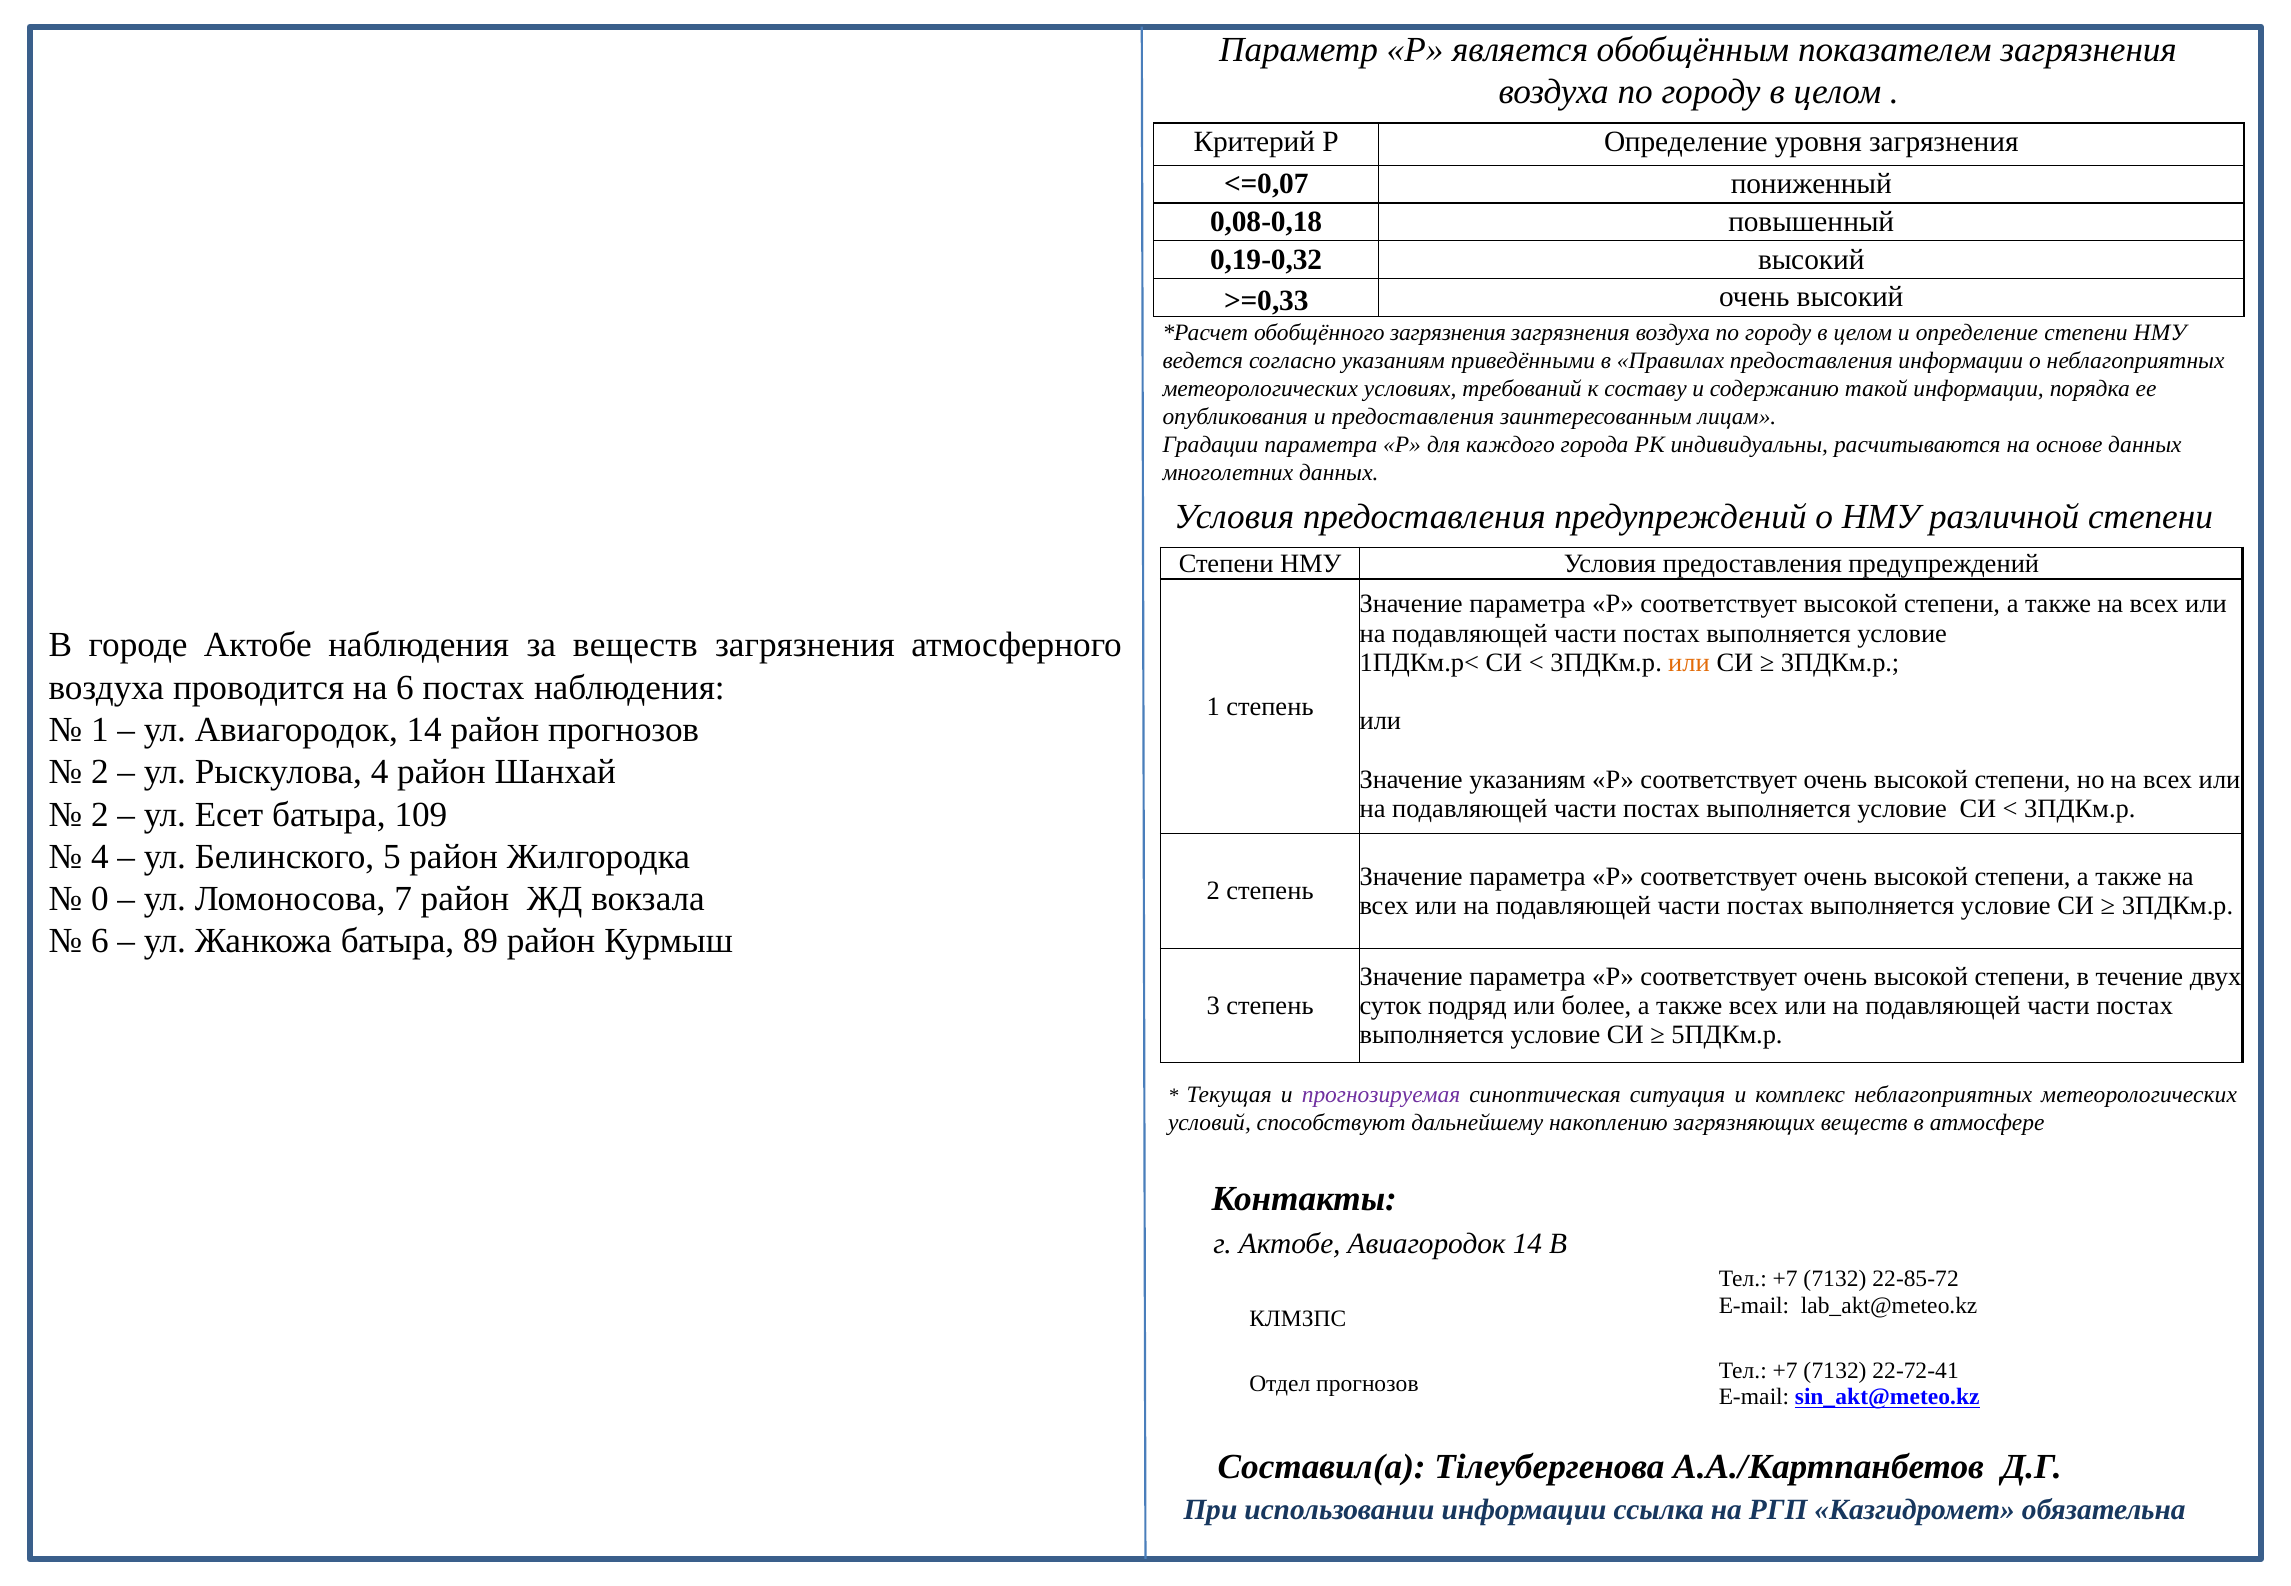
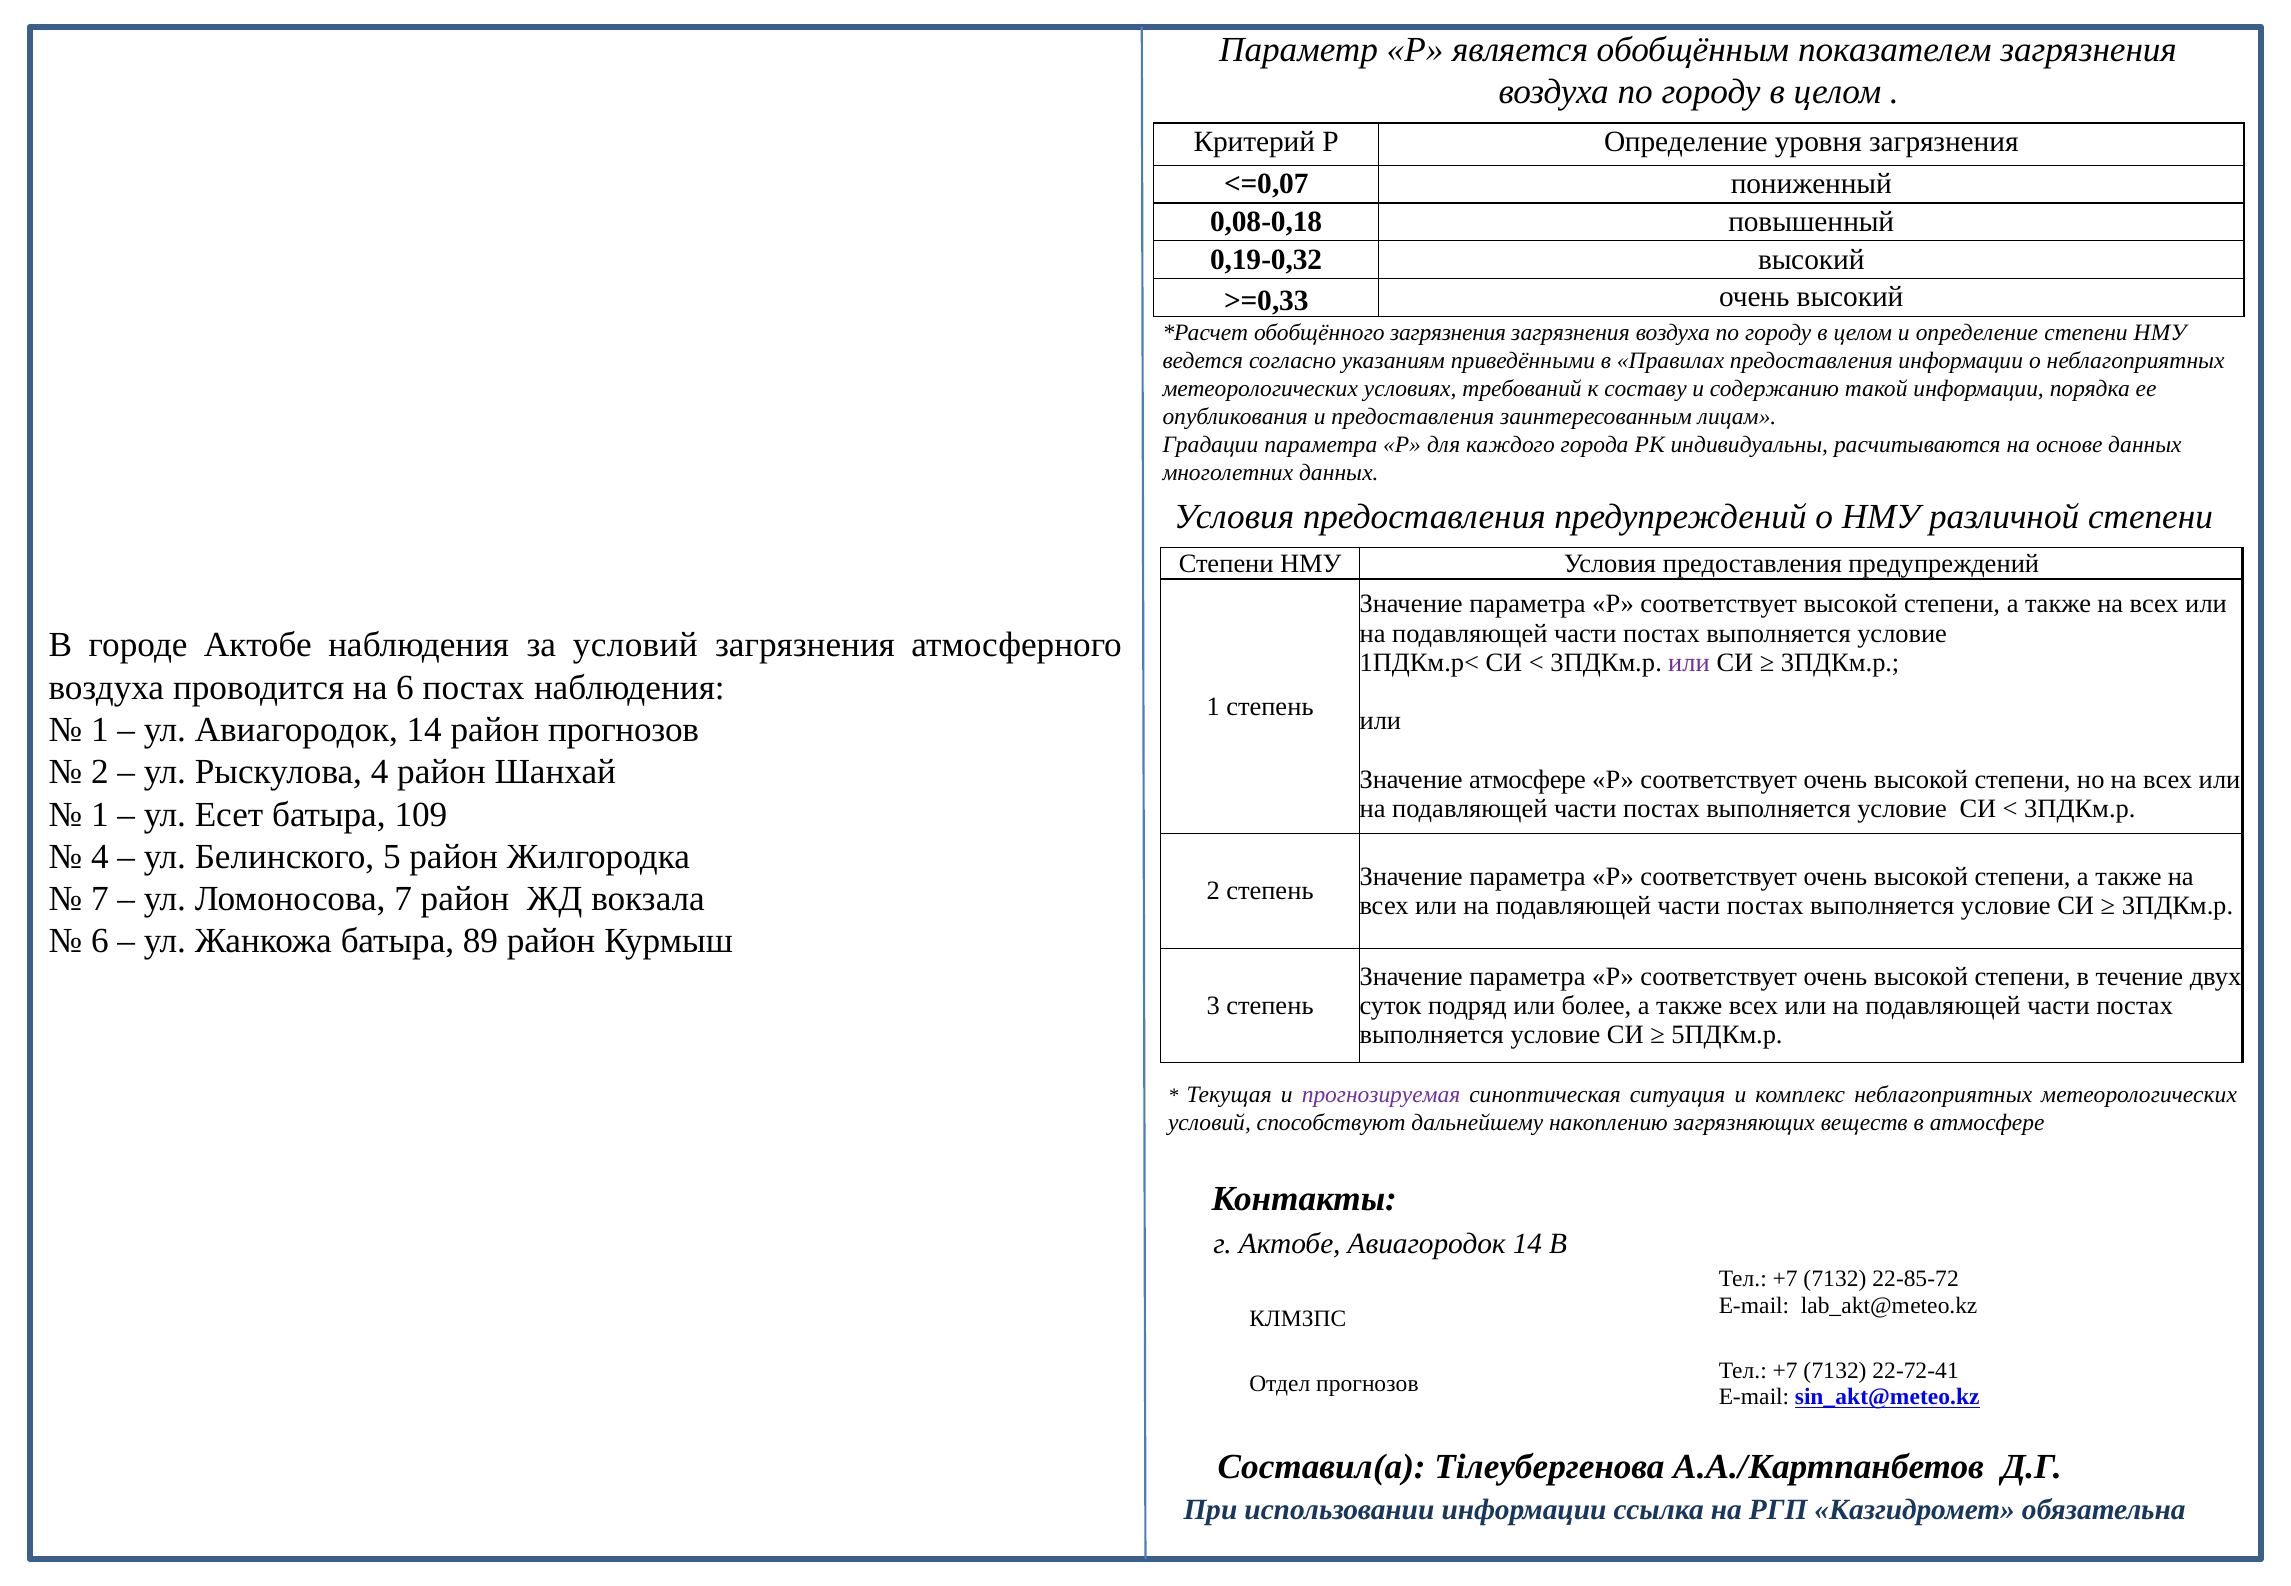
за веществ: веществ -> условий
или at (1689, 663) colour: orange -> purple
Значение указаниям: указаниям -> атмосфере
2 at (100, 814): 2 -> 1
0 at (100, 899): 0 -> 7
